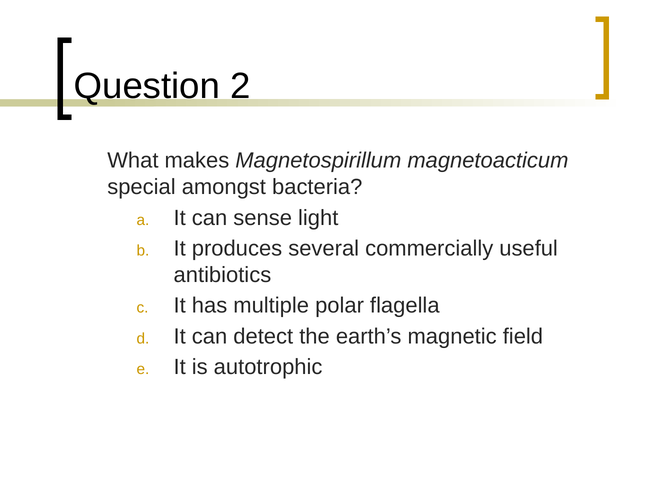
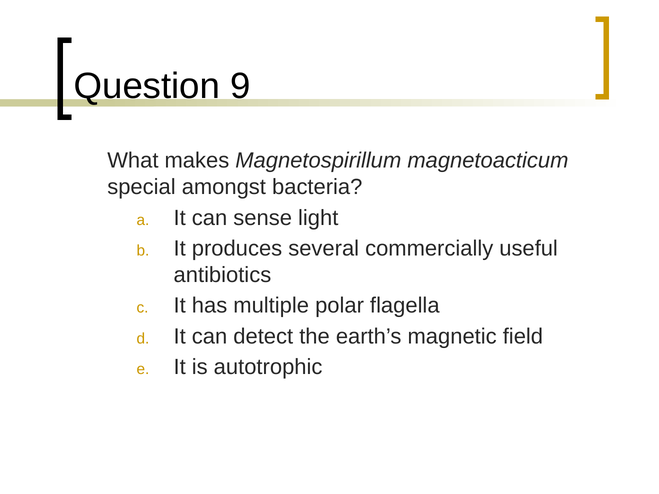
2: 2 -> 9
